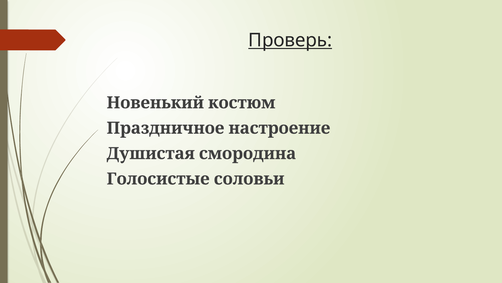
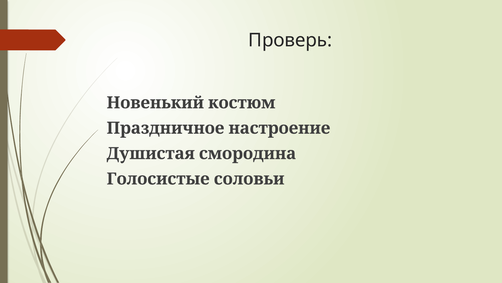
Проверь underline: present -> none
